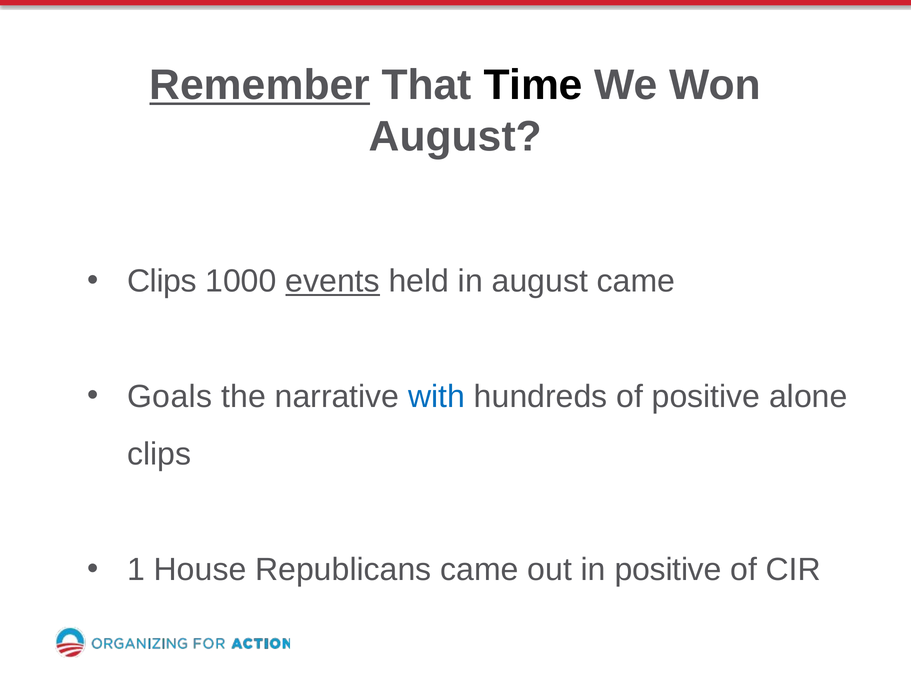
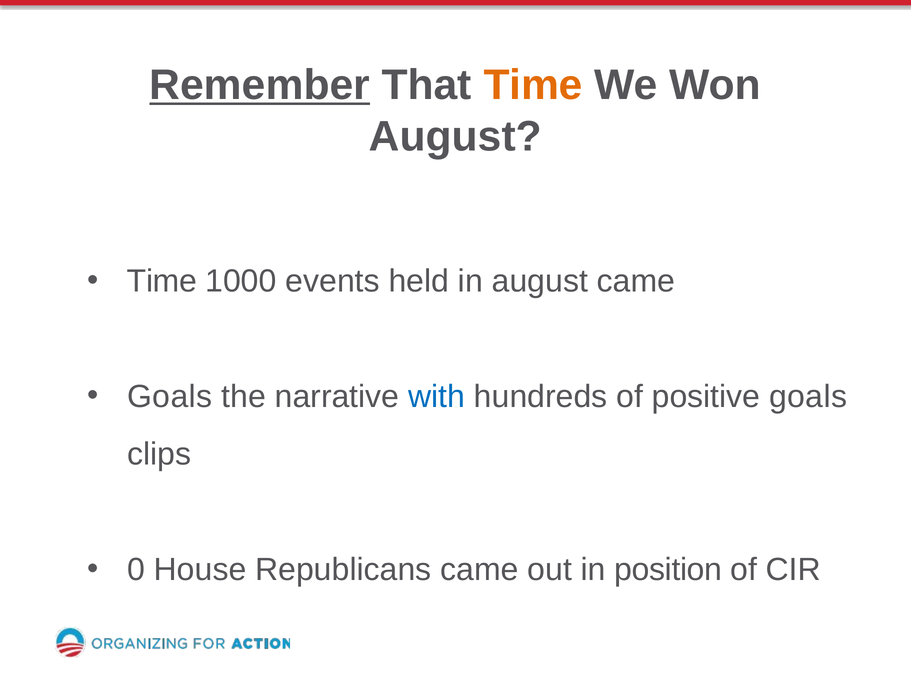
Time at (533, 85) colour: black -> orange
Clips at (162, 281): Clips -> Time
events underline: present -> none
positive alone: alone -> goals
1: 1 -> 0
in positive: positive -> position
